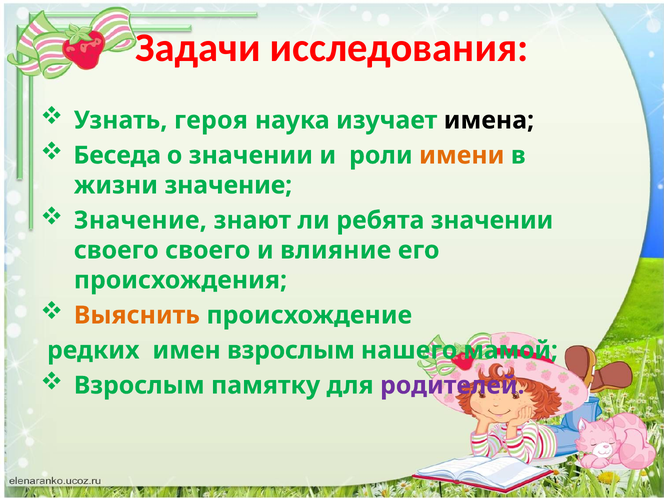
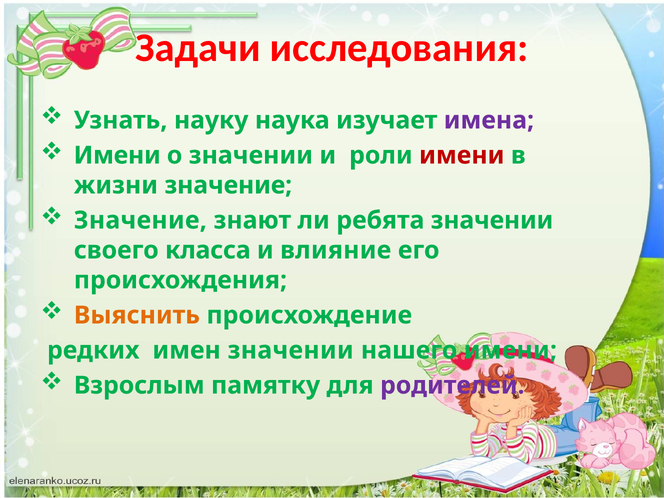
героя: героя -> науку
имена colour: black -> purple
Беседа at (117, 155): Беседа -> Имени
имени at (462, 155) colour: orange -> red
своего своего: своего -> класса
имен взрослым: взрослым -> значении
нашего мамой: мамой -> имени
